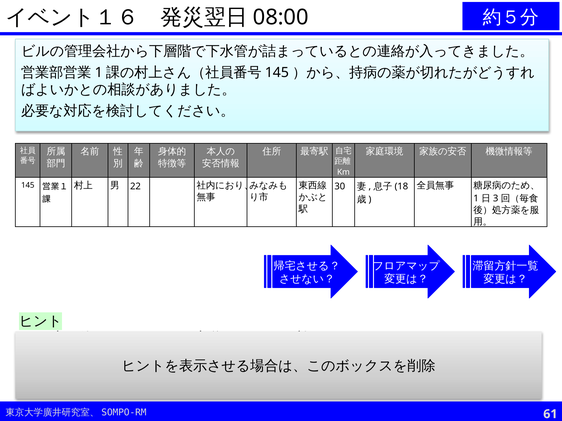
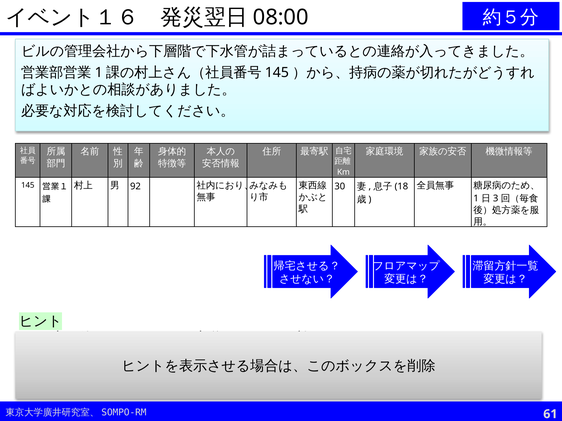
22: 22 -> 92
